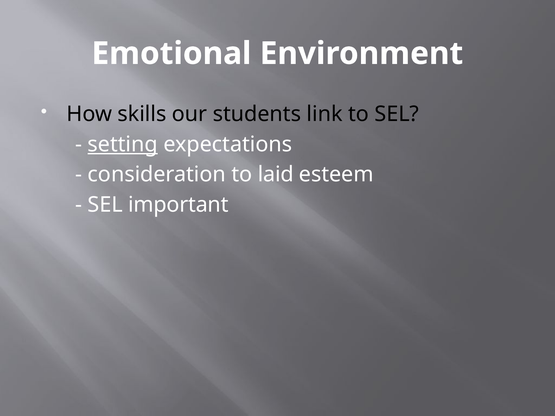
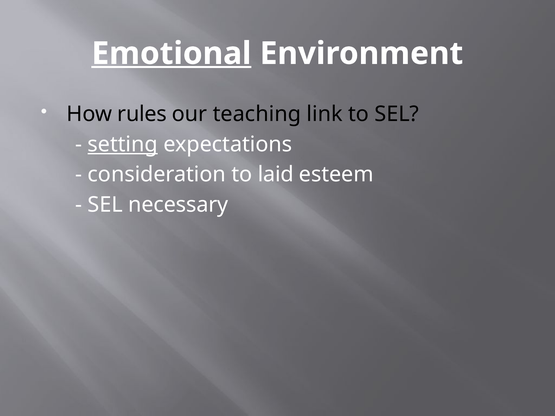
Emotional underline: none -> present
skills: skills -> rules
students: students -> teaching
important: important -> necessary
